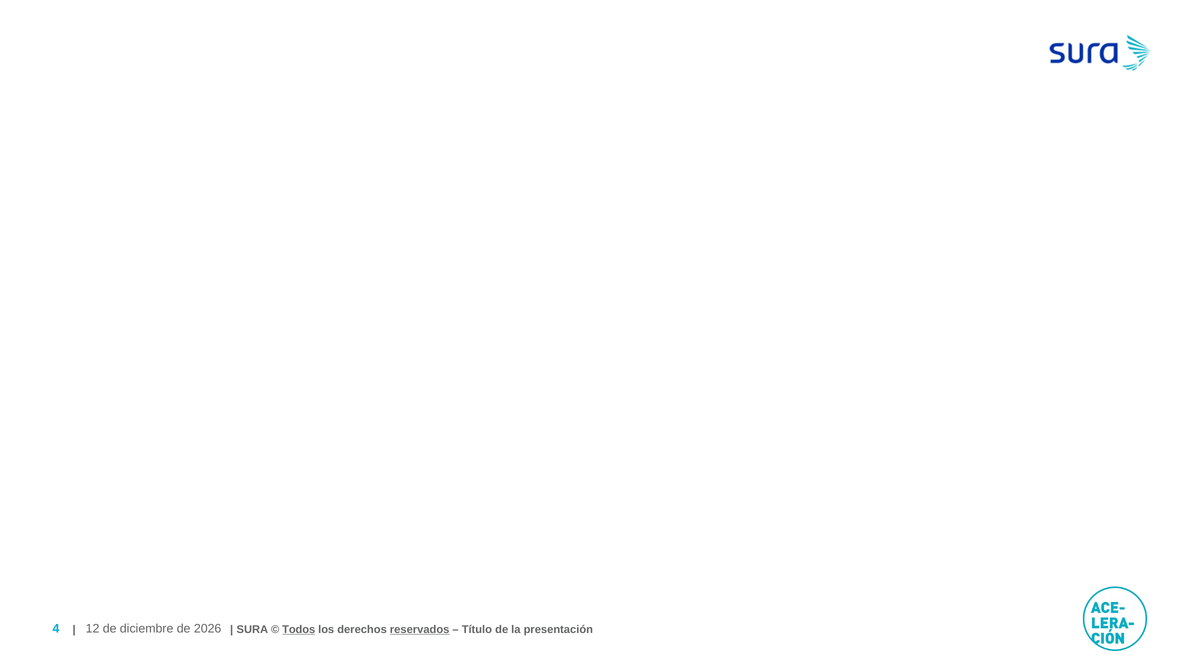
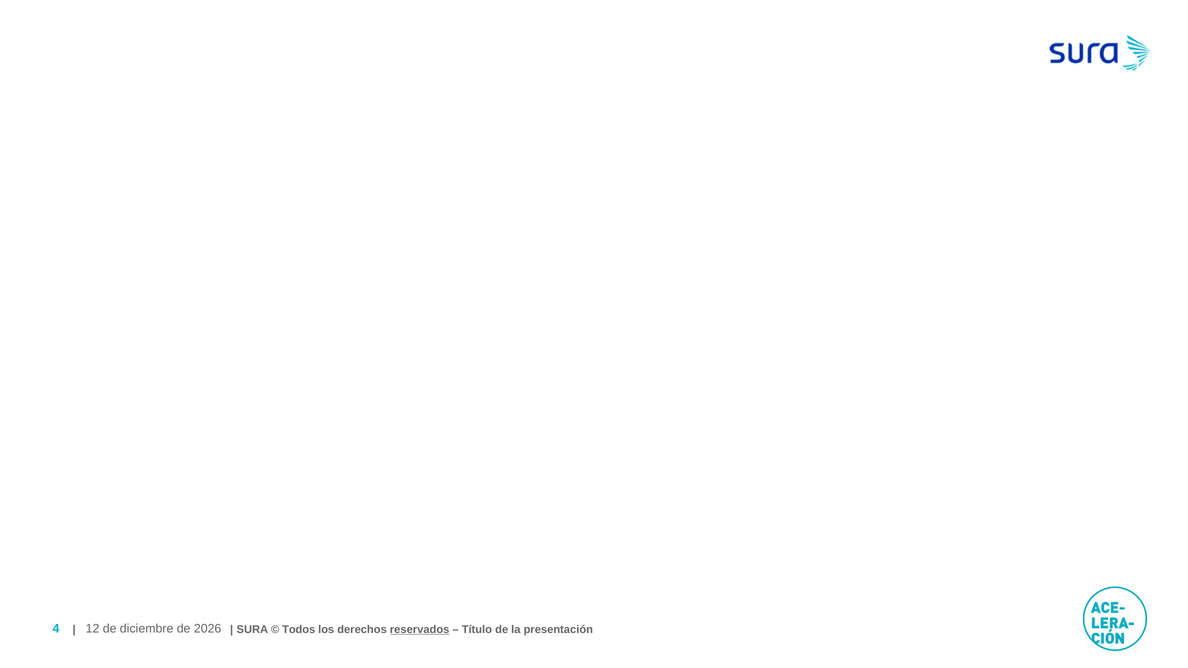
Todos underline: present -> none
